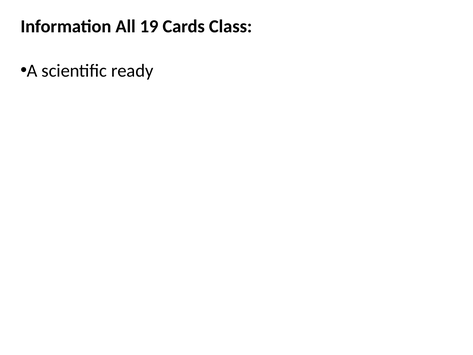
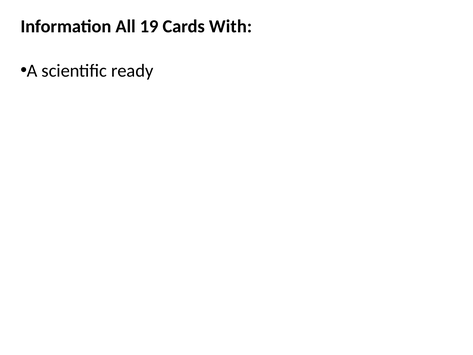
Class: Class -> With
